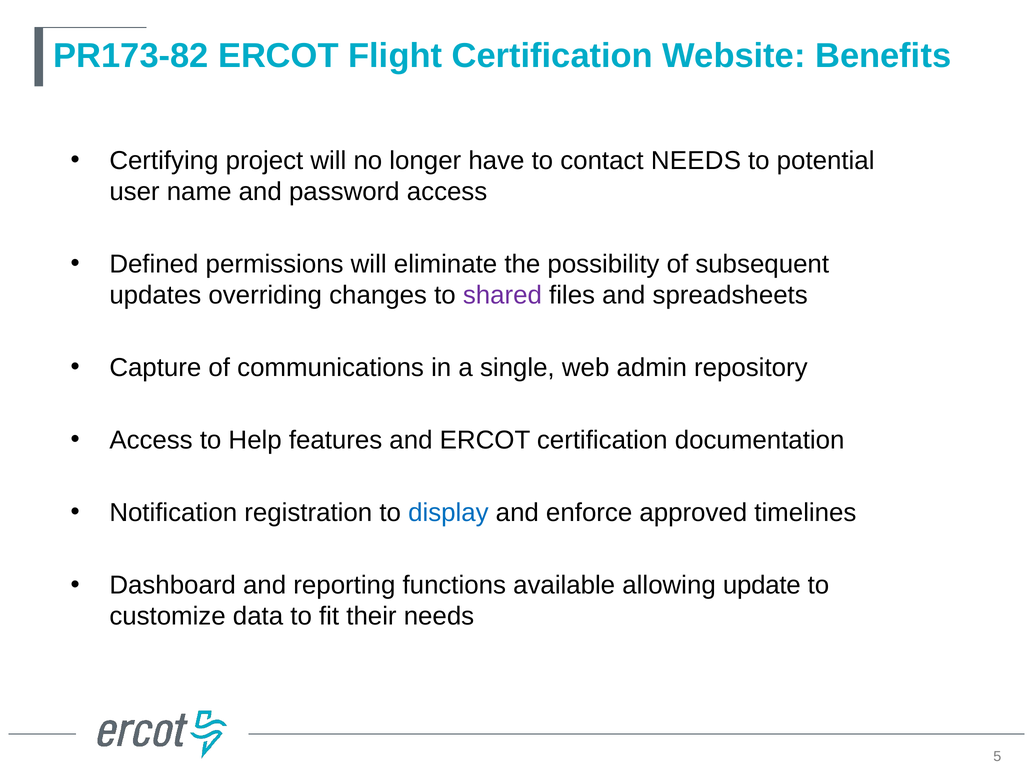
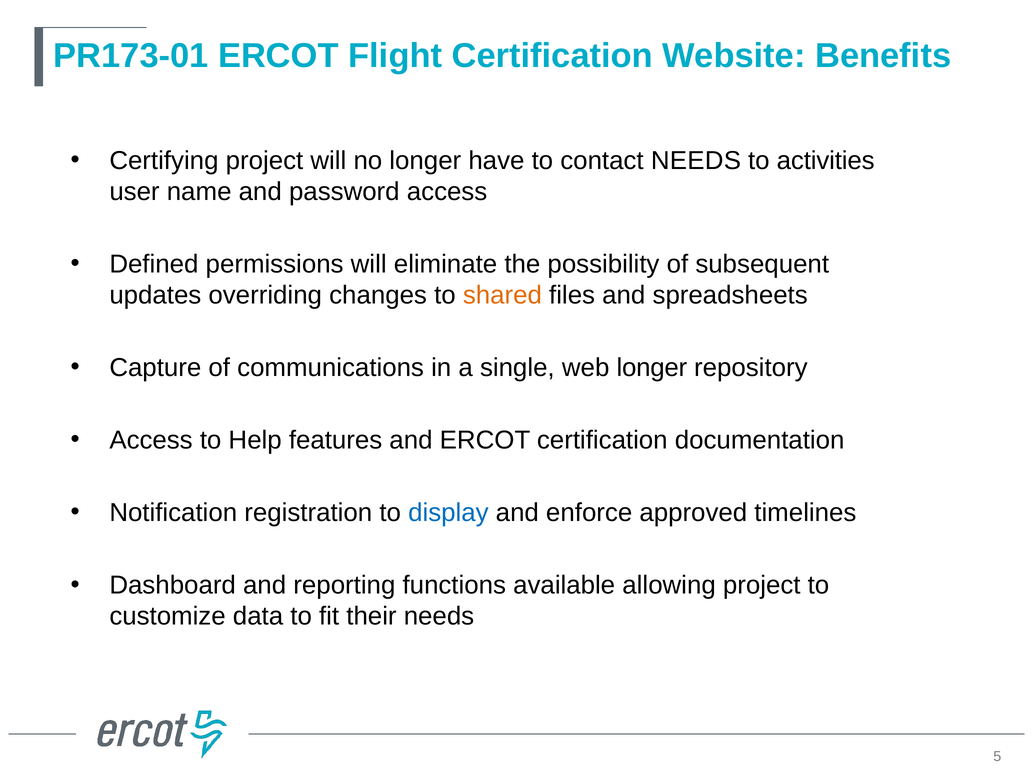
PR173-82: PR173-82 -> PR173-01
potential: potential -> activities
shared colour: purple -> orange
web admin: admin -> longer
allowing update: update -> project
